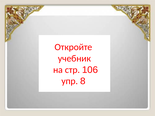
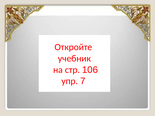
8: 8 -> 7
